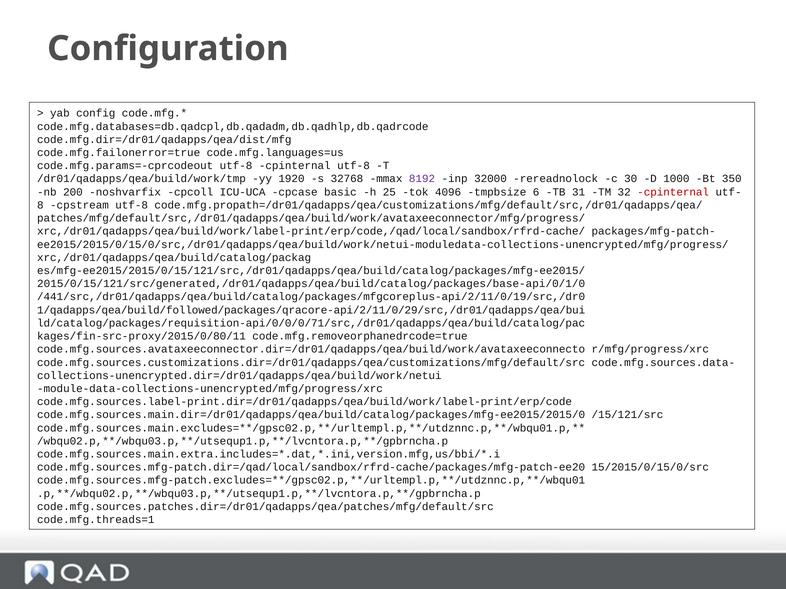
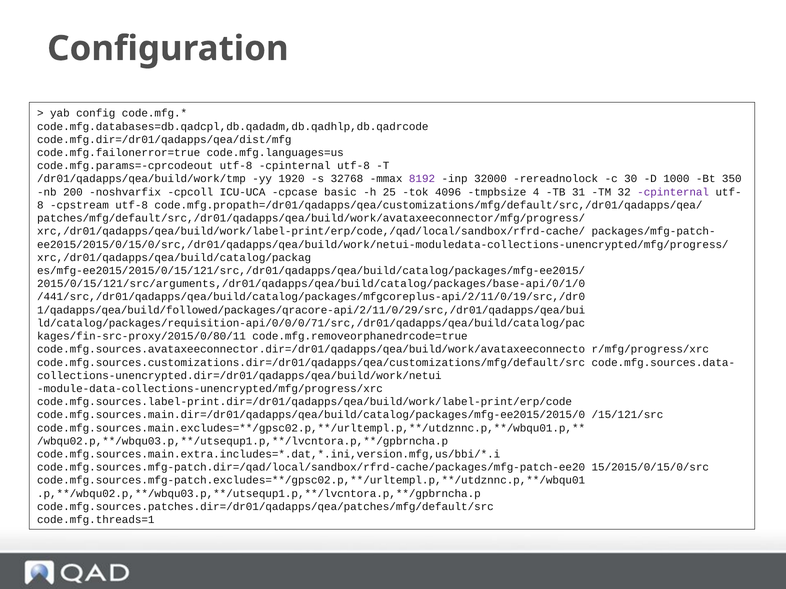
6: 6 -> 4
cpinternal at (673, 192) colour: red -> purple
2015/0/15/121/src/generated,/dr01/qadapps/qea/build/catalog/packages/base-api/0/1/0: 2015/0/15/121/src/generated,/dr01/qadapps/qea/build/catalog/packages/base-api/0/1/0 -> 2015/0/15/121/src/arguments,/dr01/qadapps/qea/build/catalog/packages/base-api/0/1/0
